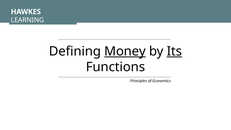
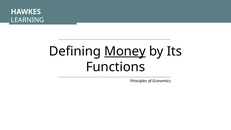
Its underline: present -> none
